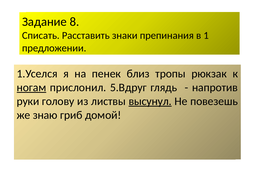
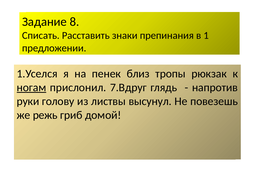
5.Вдруг: 5.Вдруг -> 7.Вдруг
высунул underline: present -> none
знаю: знаю -> режь
